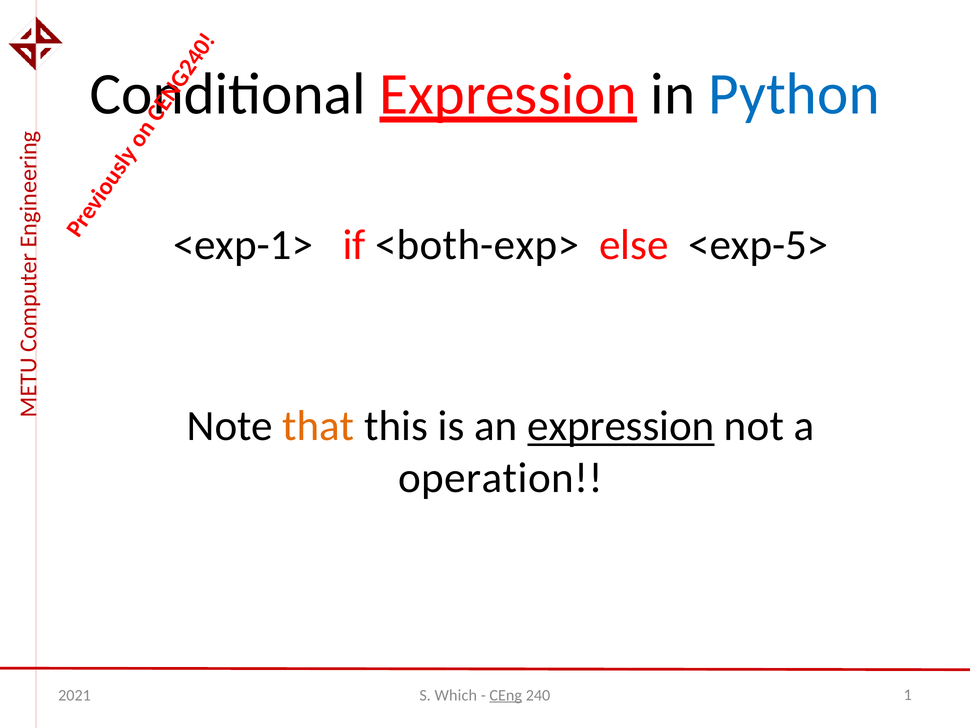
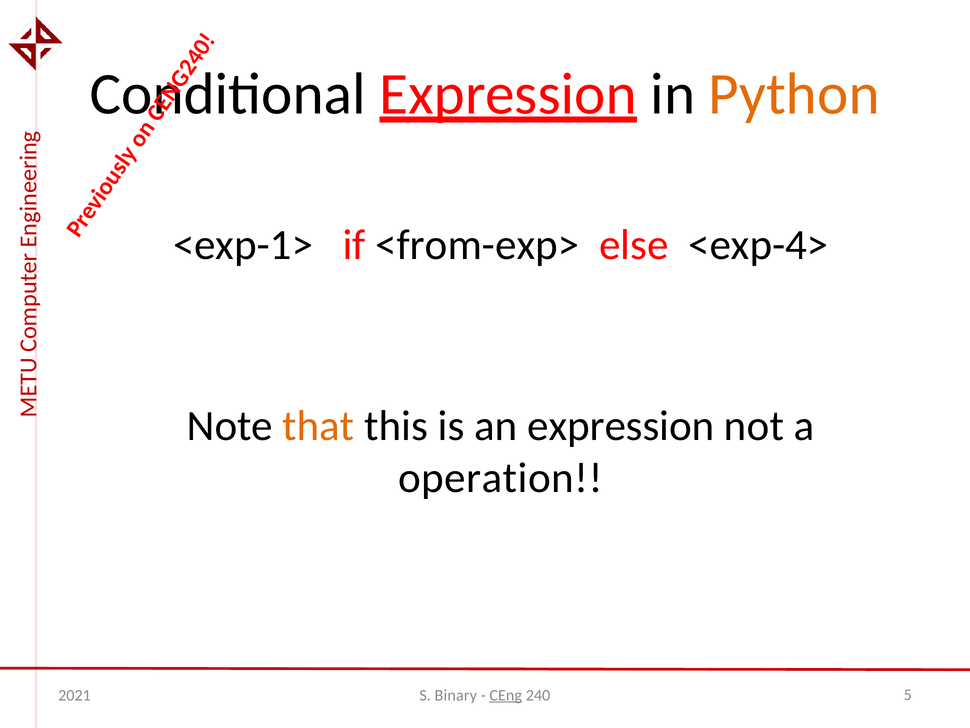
Python colour: blue -> orange
<both-exp>: <both-exp> -> <from-exp>
<exp-5>: <exp-5> -> <exp-4>
expression at (621, 426) underline: present -> none
Which: Which -> Binary
1: 1 -> 5
